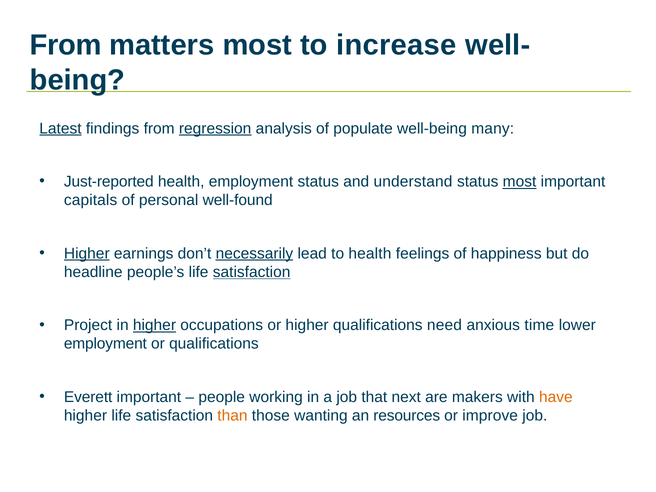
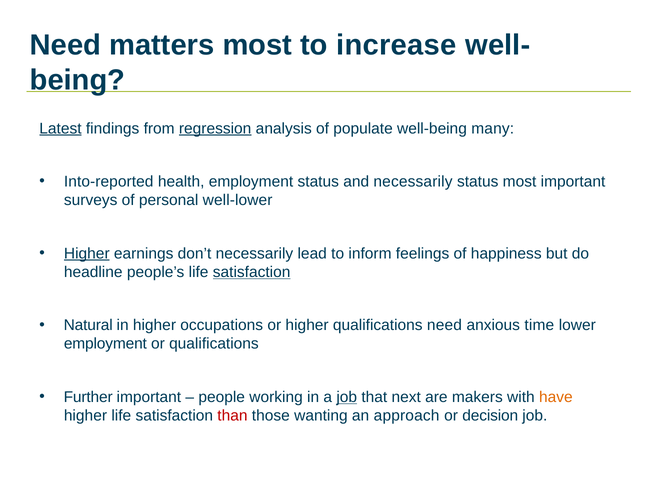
From at (66, 45): From -> Need
Just-reported: Just-reported -> Into-reported
and understand: understand -> necessarily
most at (520, 182) underline: present -> none
capitals: capitals -> surveys
well-found: well-found -> well-lower
necessarily at (254, 253) underline: present -> none
to health: health -> inform
Project: Project -> Natural
higher at (154, 325) underline: present -> none
Everett: Everett -> Further
job at (347, 397) underline: none -> present
than colour: orange -> red
resources: resources -> approach
improve: improve -> decision
